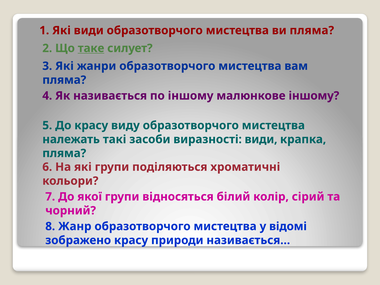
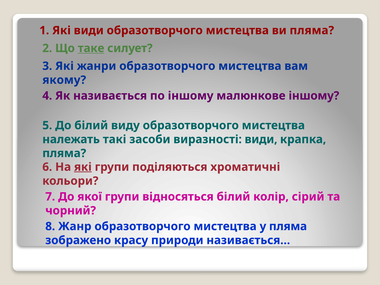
пляма at (64, 80): пляма -> якому
До красу: красу -> білий
які at (83, 167) underline: none -> present
у відомі: відомі -> пляма
